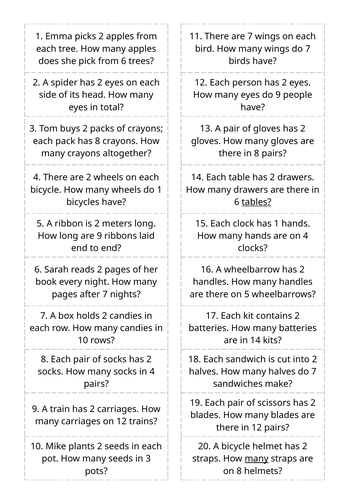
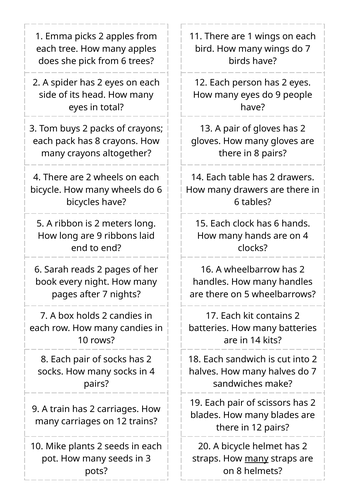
are 7: 7 -> 1
do 1: 1 -> 6
tables underline: present -> none
has 1: 1 -> 6
